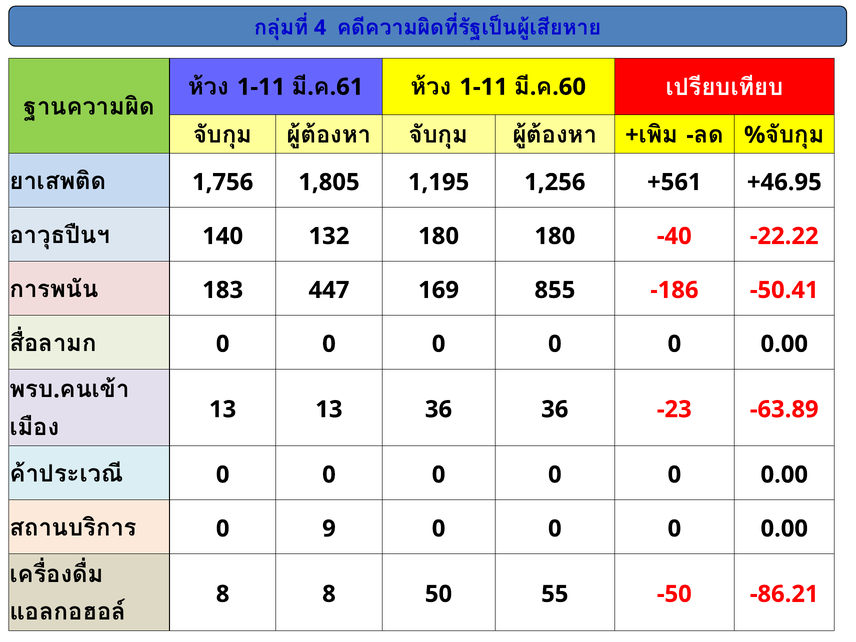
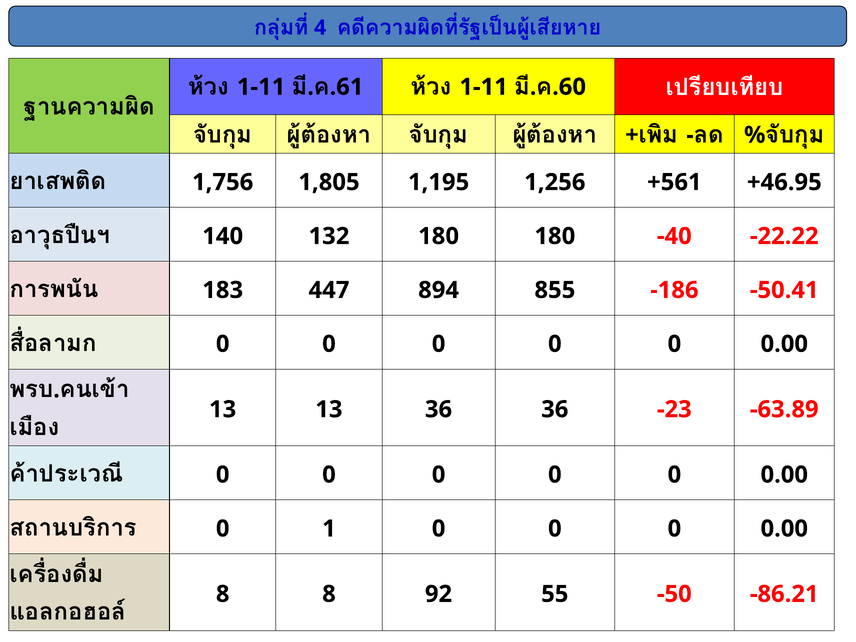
169: 169 -> 894
9: 9 -> 1
50: 50 -> 92
